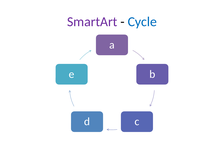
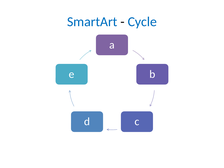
SmartArt colour: purple -> blue
